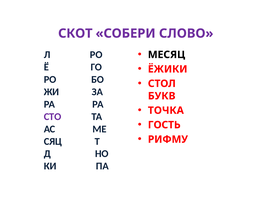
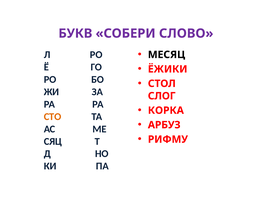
СКОТ: СКОТ -> БУКВ
БУКВ: БУКВ -> СЛОГ
ТОЧКА: ТОЧКА -> КОРКА
СТО colour: purple -> orange
ГОСТЬ: ГОСТЬ -> АРБУЗ
